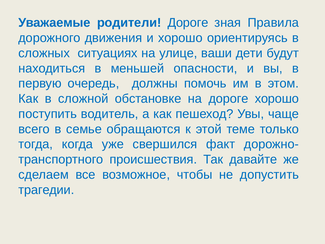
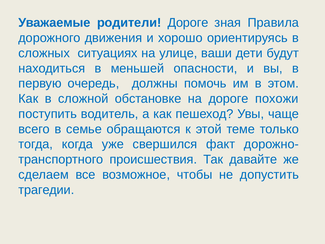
дороге хорошо: хорошо -> похожи
